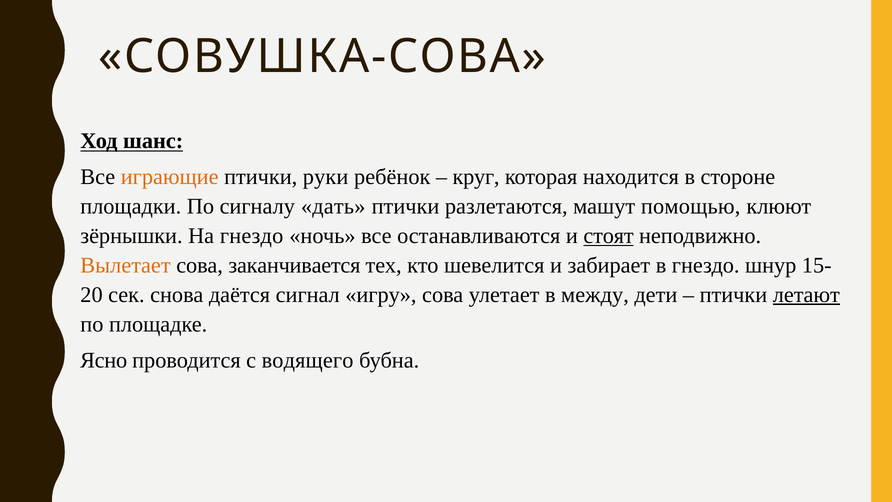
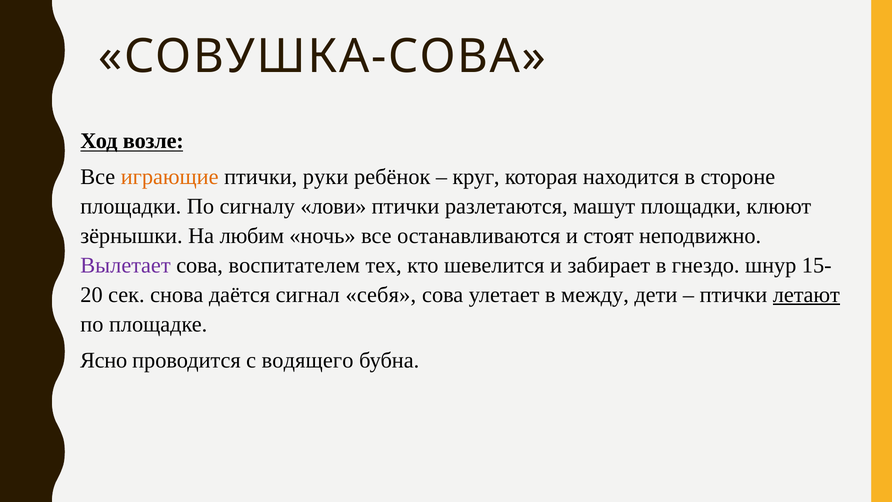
шанс: шанс -> возле
дать: дать -> лови
машут помощью: помощью -> площадки
На гнездо: гнездо -> любим
стоят underline: present -> none
Вылетает colour: orange -> purple
заканчивается: заканчивается -> воспитателем
игру: игру -> себя
